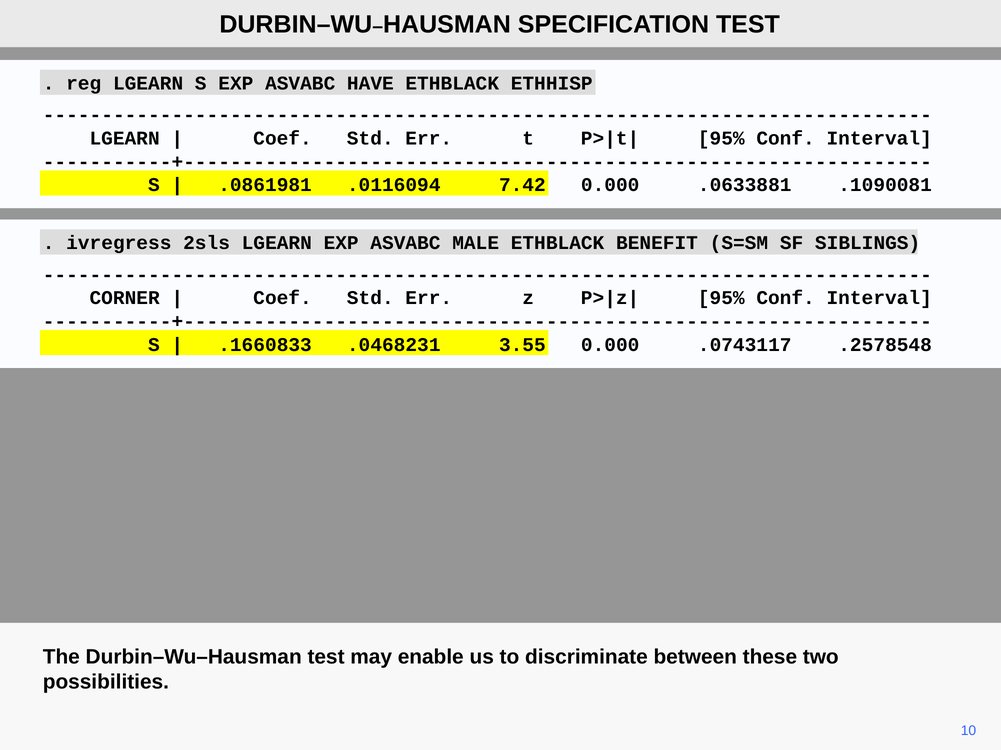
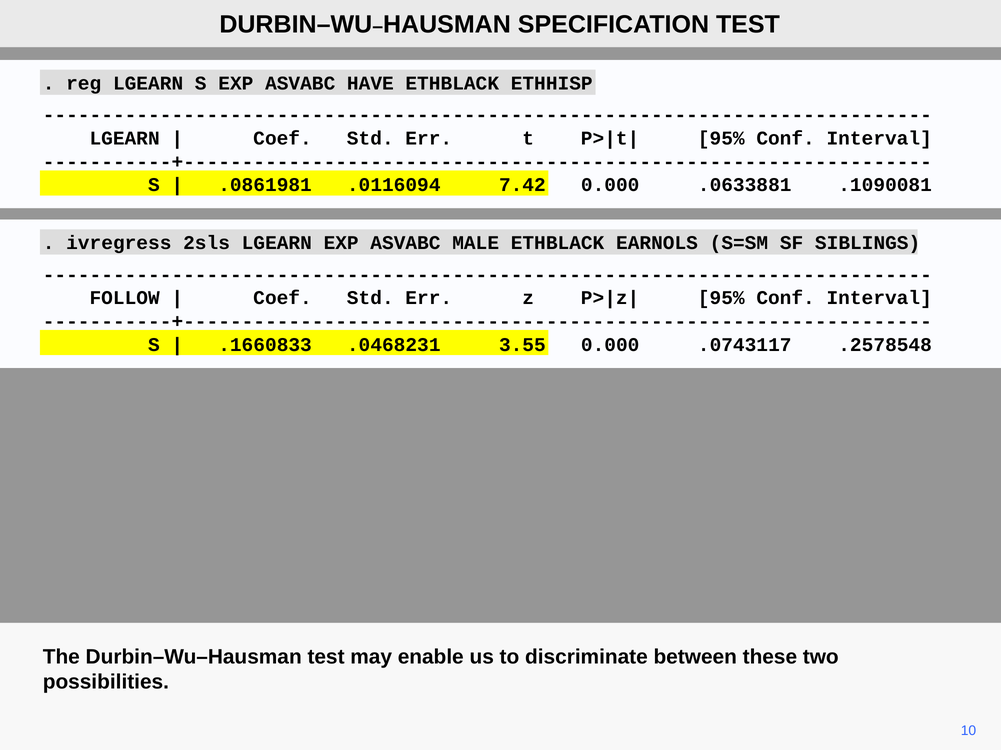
BENEFIT: BENEFIT -> EARNOLS
CORNER: CORNER -> FOLLOW
